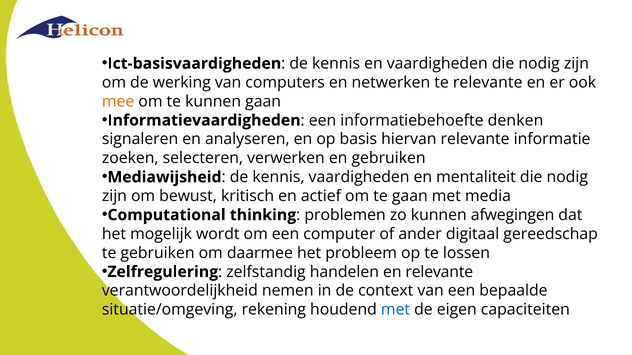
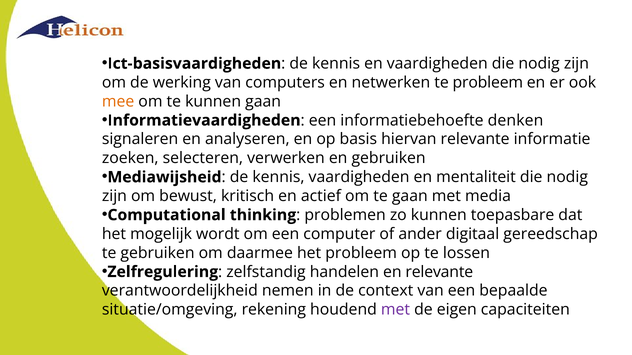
te relevante: relevante -> probleem
afwegingen: afwegingen -> toepasbare
met at (395, 310) colour: blue -> purple
